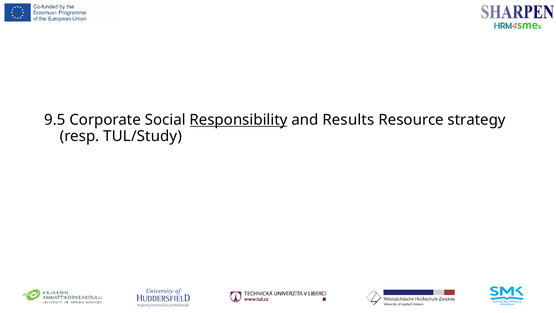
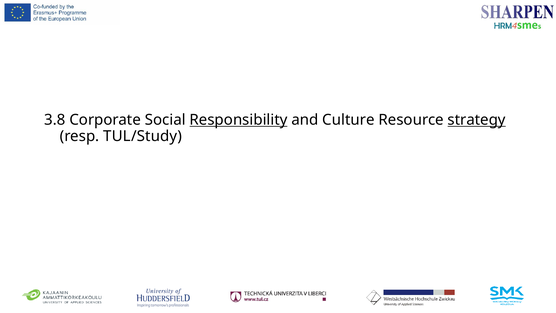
9.5: 9.5 -> 3.8
Results: Results -> Culture
strategy underline: none -> present
